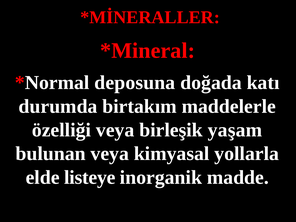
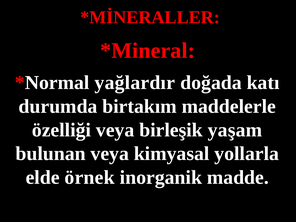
deposuna: deposuna -> yağlardır
listeye: listeye -> örnek
